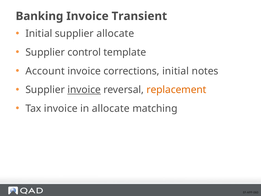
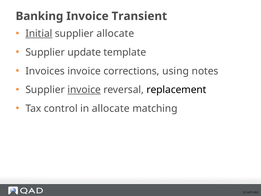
Initial at (39, 34) underline: none -> present
control: control -> update
Account: Account -> Invoices
corrections initial: initial -> using
replacement colour: orange -> black
Tax invoice: invoice -> control
